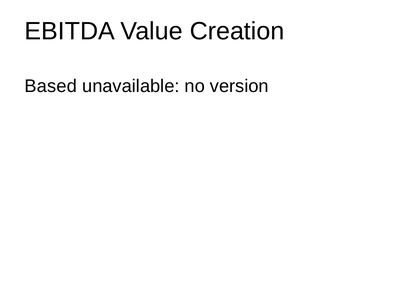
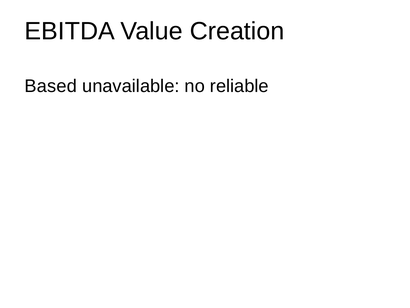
version: version -> reliable
